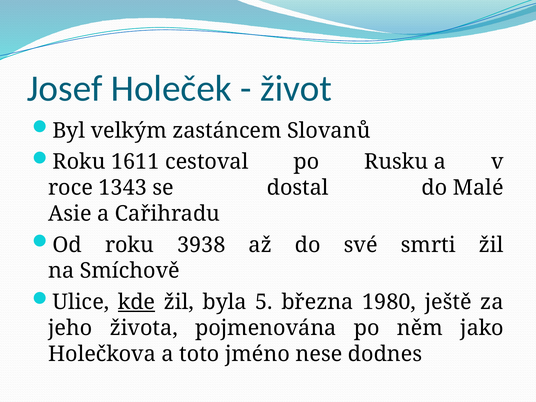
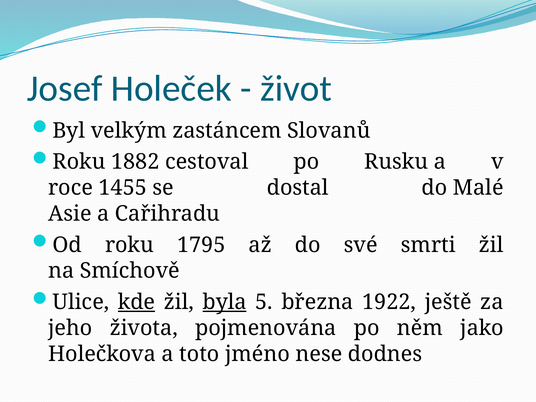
1611: 1611 -> 1882
1343: 1343 -> 1455
3938: 3938 -> 1795
byla underline: none -> present
1980: 1980 -> 1922
